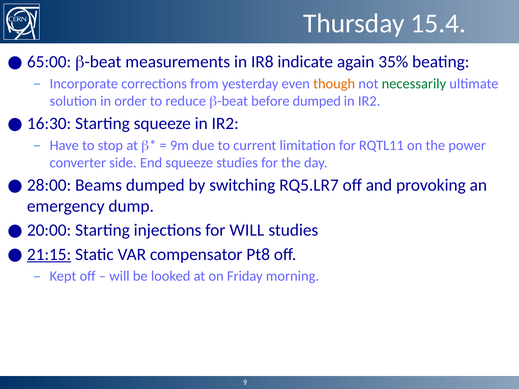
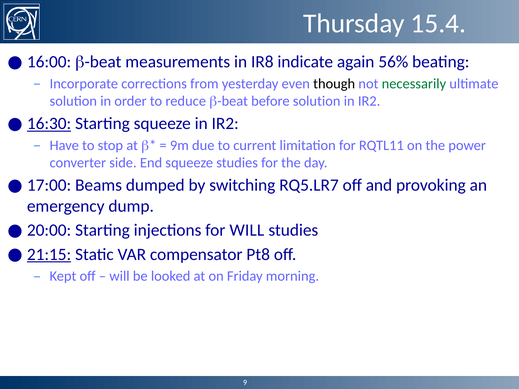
65:00: 65:00 -> 16:00
35%: 35% -> 56%
though colour: orange -> black
before dumped: dumped -> solution
16:30 underline: none -> present
28:00: 28:00 -> 17:00
